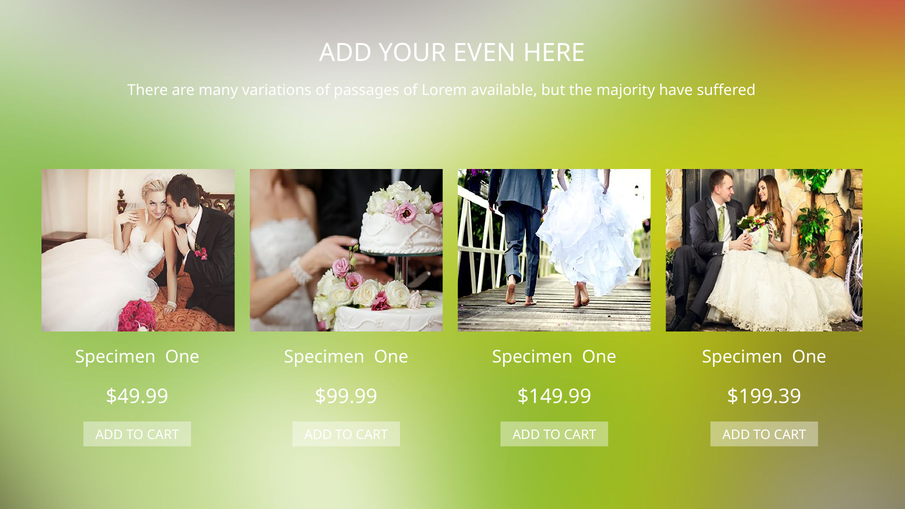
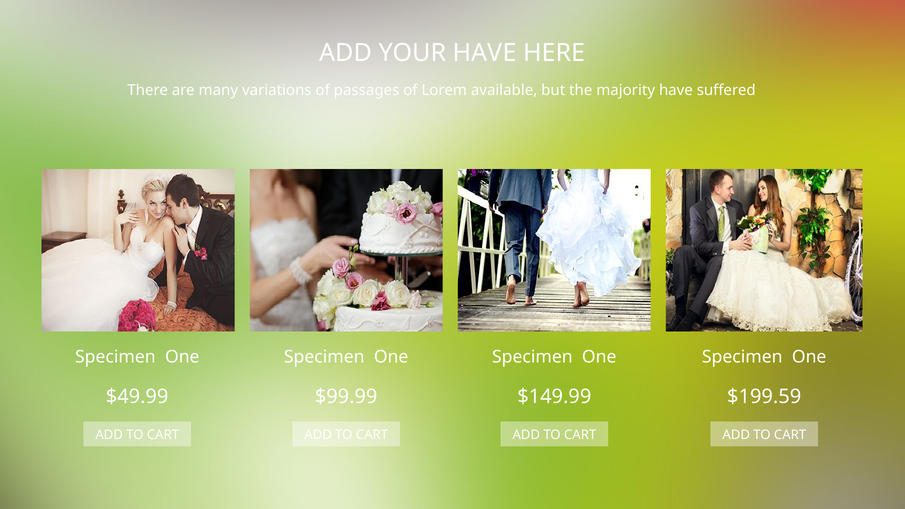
YOUR EVEN: EVEN -> HAVE
$199.39: $199.39 -> $199.59
